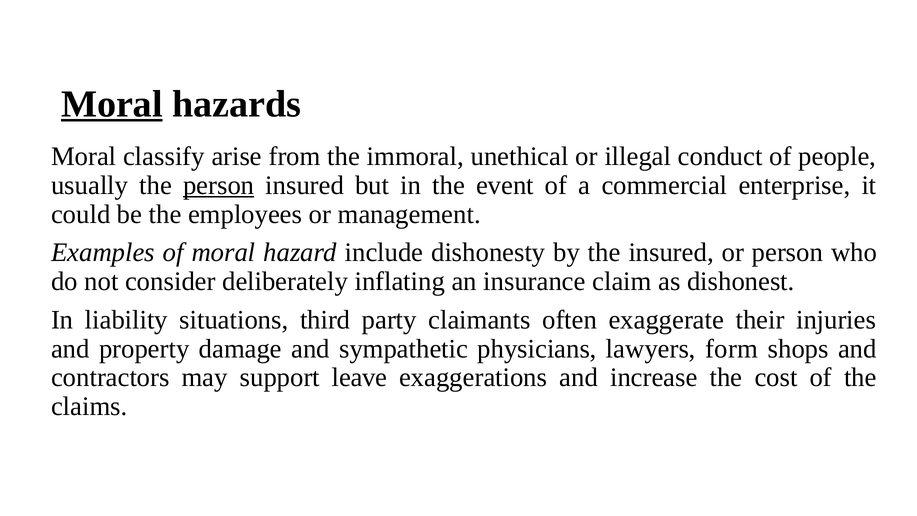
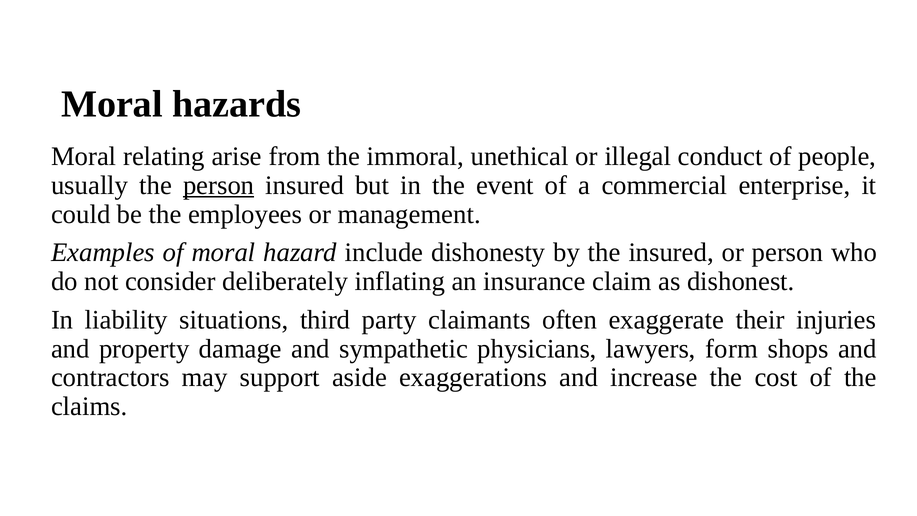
Moral at (112, 104) underline: present -> none
classify: classify -> relating
leave: leave -> aside
